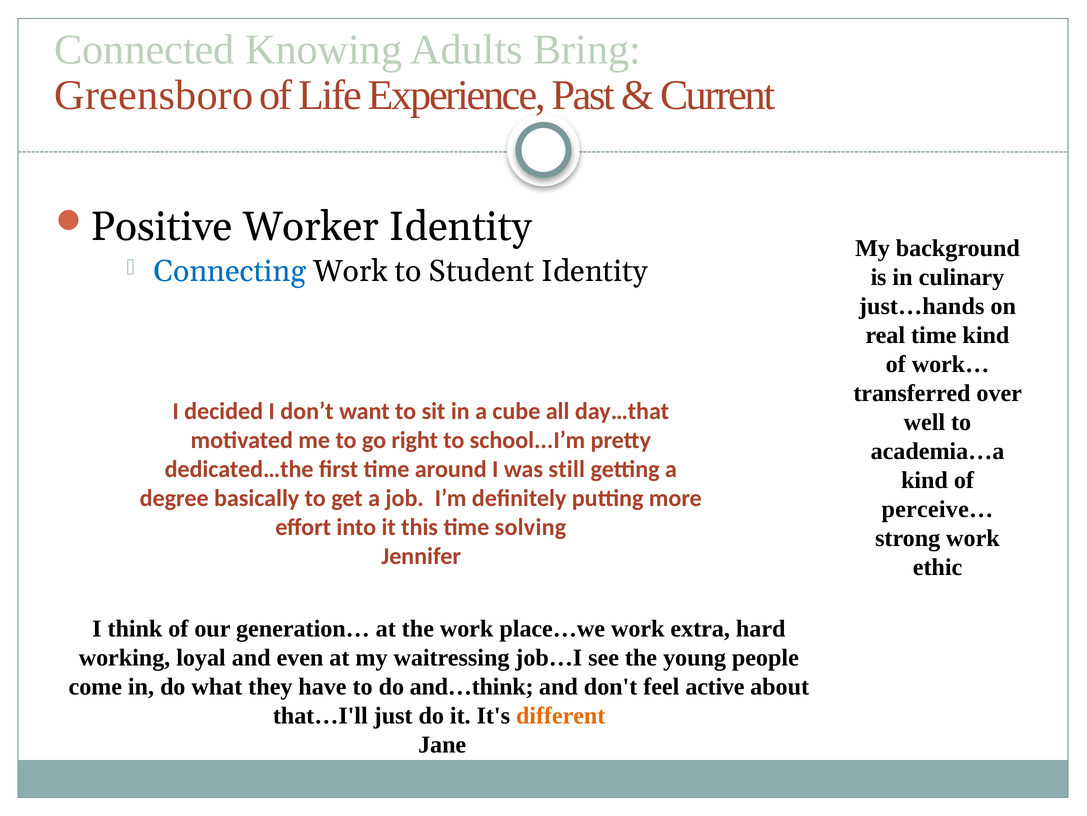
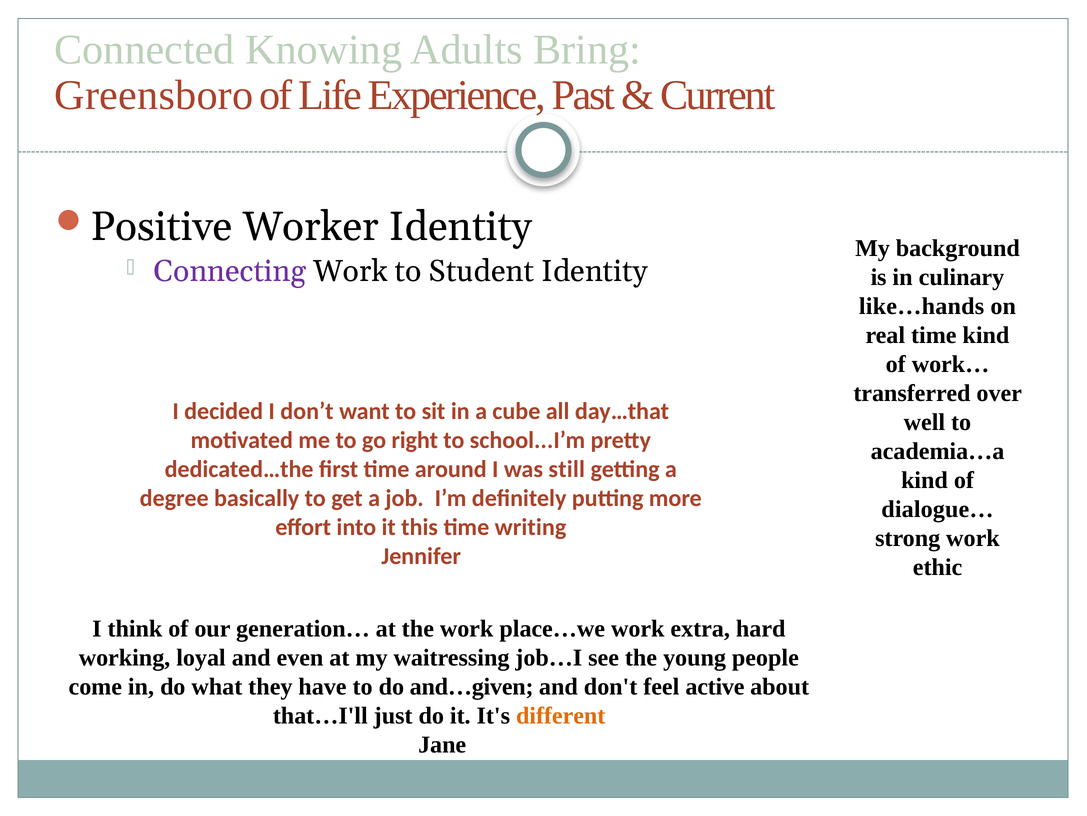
Connecting colour: blue -> purple
just…hands: just…hands -> like…hands
perceive…: perceive… -> dialogue…
solving: solving -> writing
and…think: and…think -> and…given
